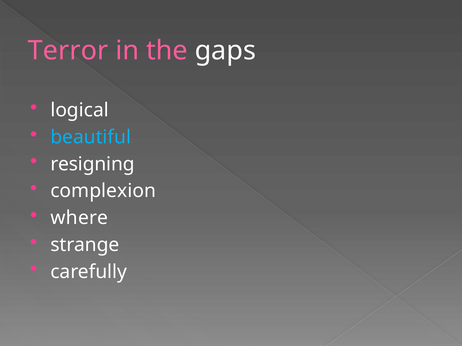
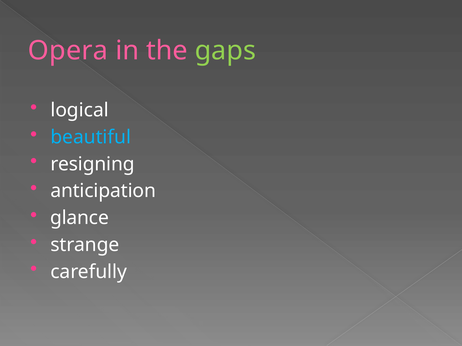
Terror: Terror -> Opera
gaps colour: white -> light green
complexion: complexion -> anticipation
where: where -> glance
